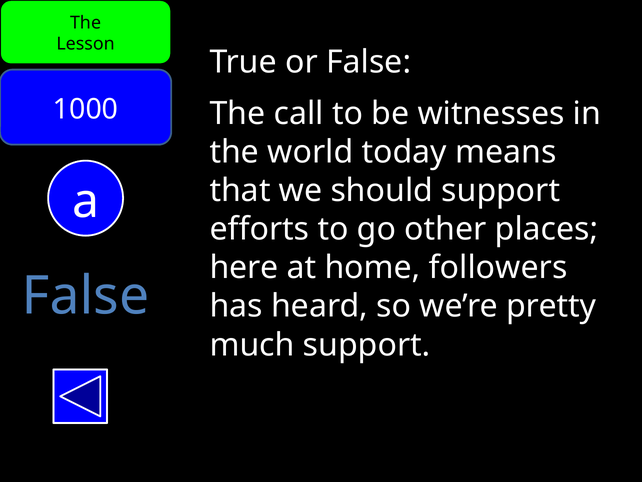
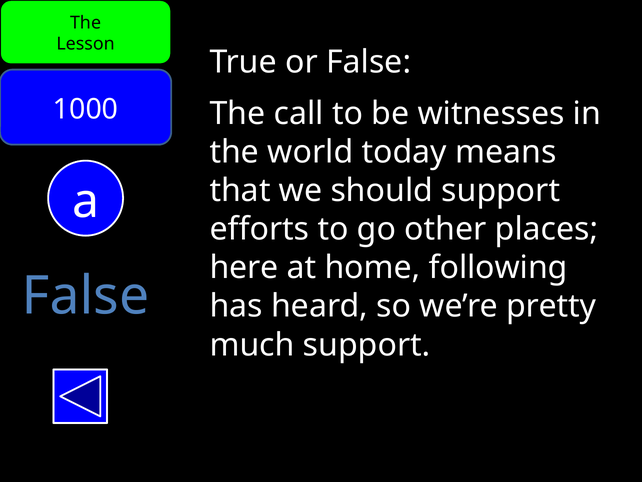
followers: followers -> following
